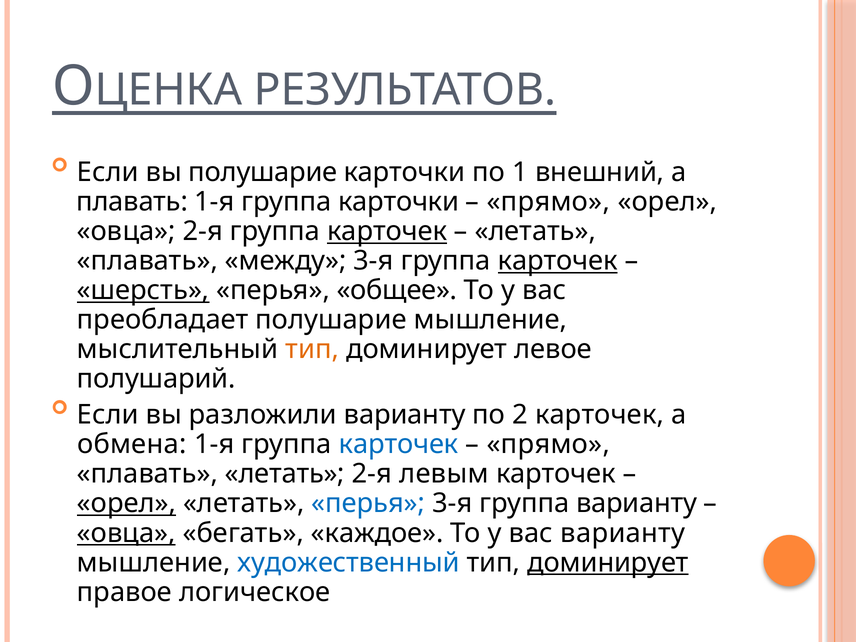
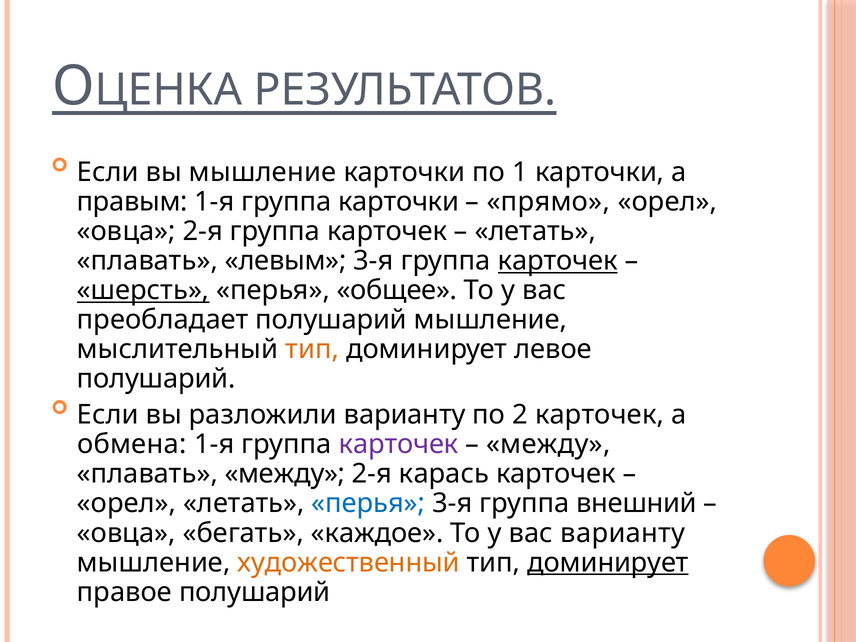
вы полушарие: полушарие -> мышление
1 внешний: внешний -> карточки
плавать at (132, 202): плавать -> правым
карточек at (387, 231) underline: present -> none
между: между -> левым
преобладает полушарие: полушарие -> полушарий
карточек at (399, 444) colour: blue -> purple
прямо at (548, 444): прямо -> между
плавать летать: летать -> между
левым: левым -> карась
орел at (126, 503) underline: present -> none
группа варианту: варианту -> внешний
овца at (126, 533) underline: present -> none
художественный colour: blue -> orange
правое логическое: логическое -> полушарий
